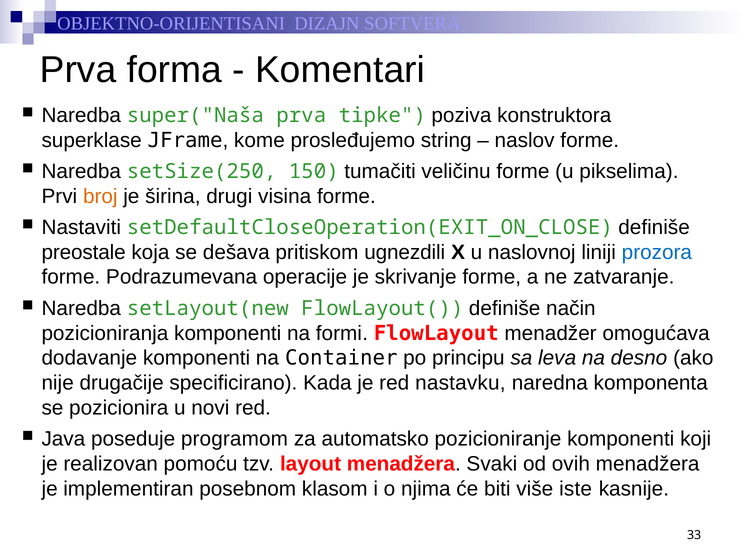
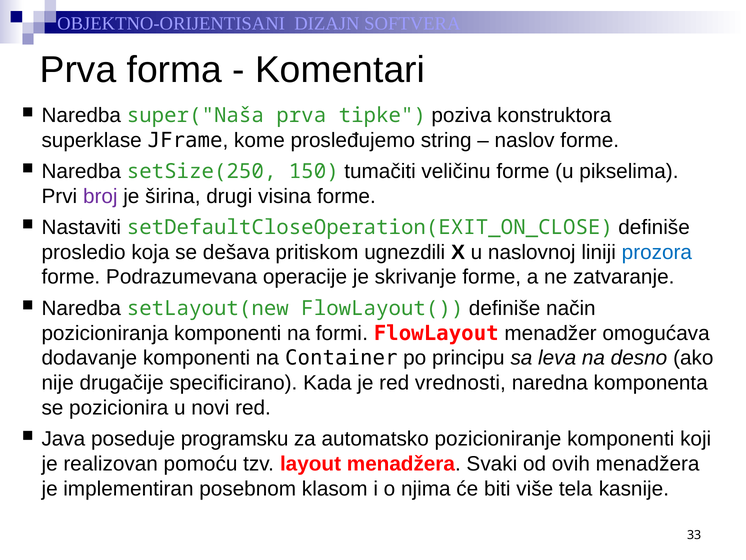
broj colour: orange -> purple
preostale: preostale -> prosledio
nastavku: nastavku -> vrednosti
programom: programom -> programsku
iste: iste -> tela
